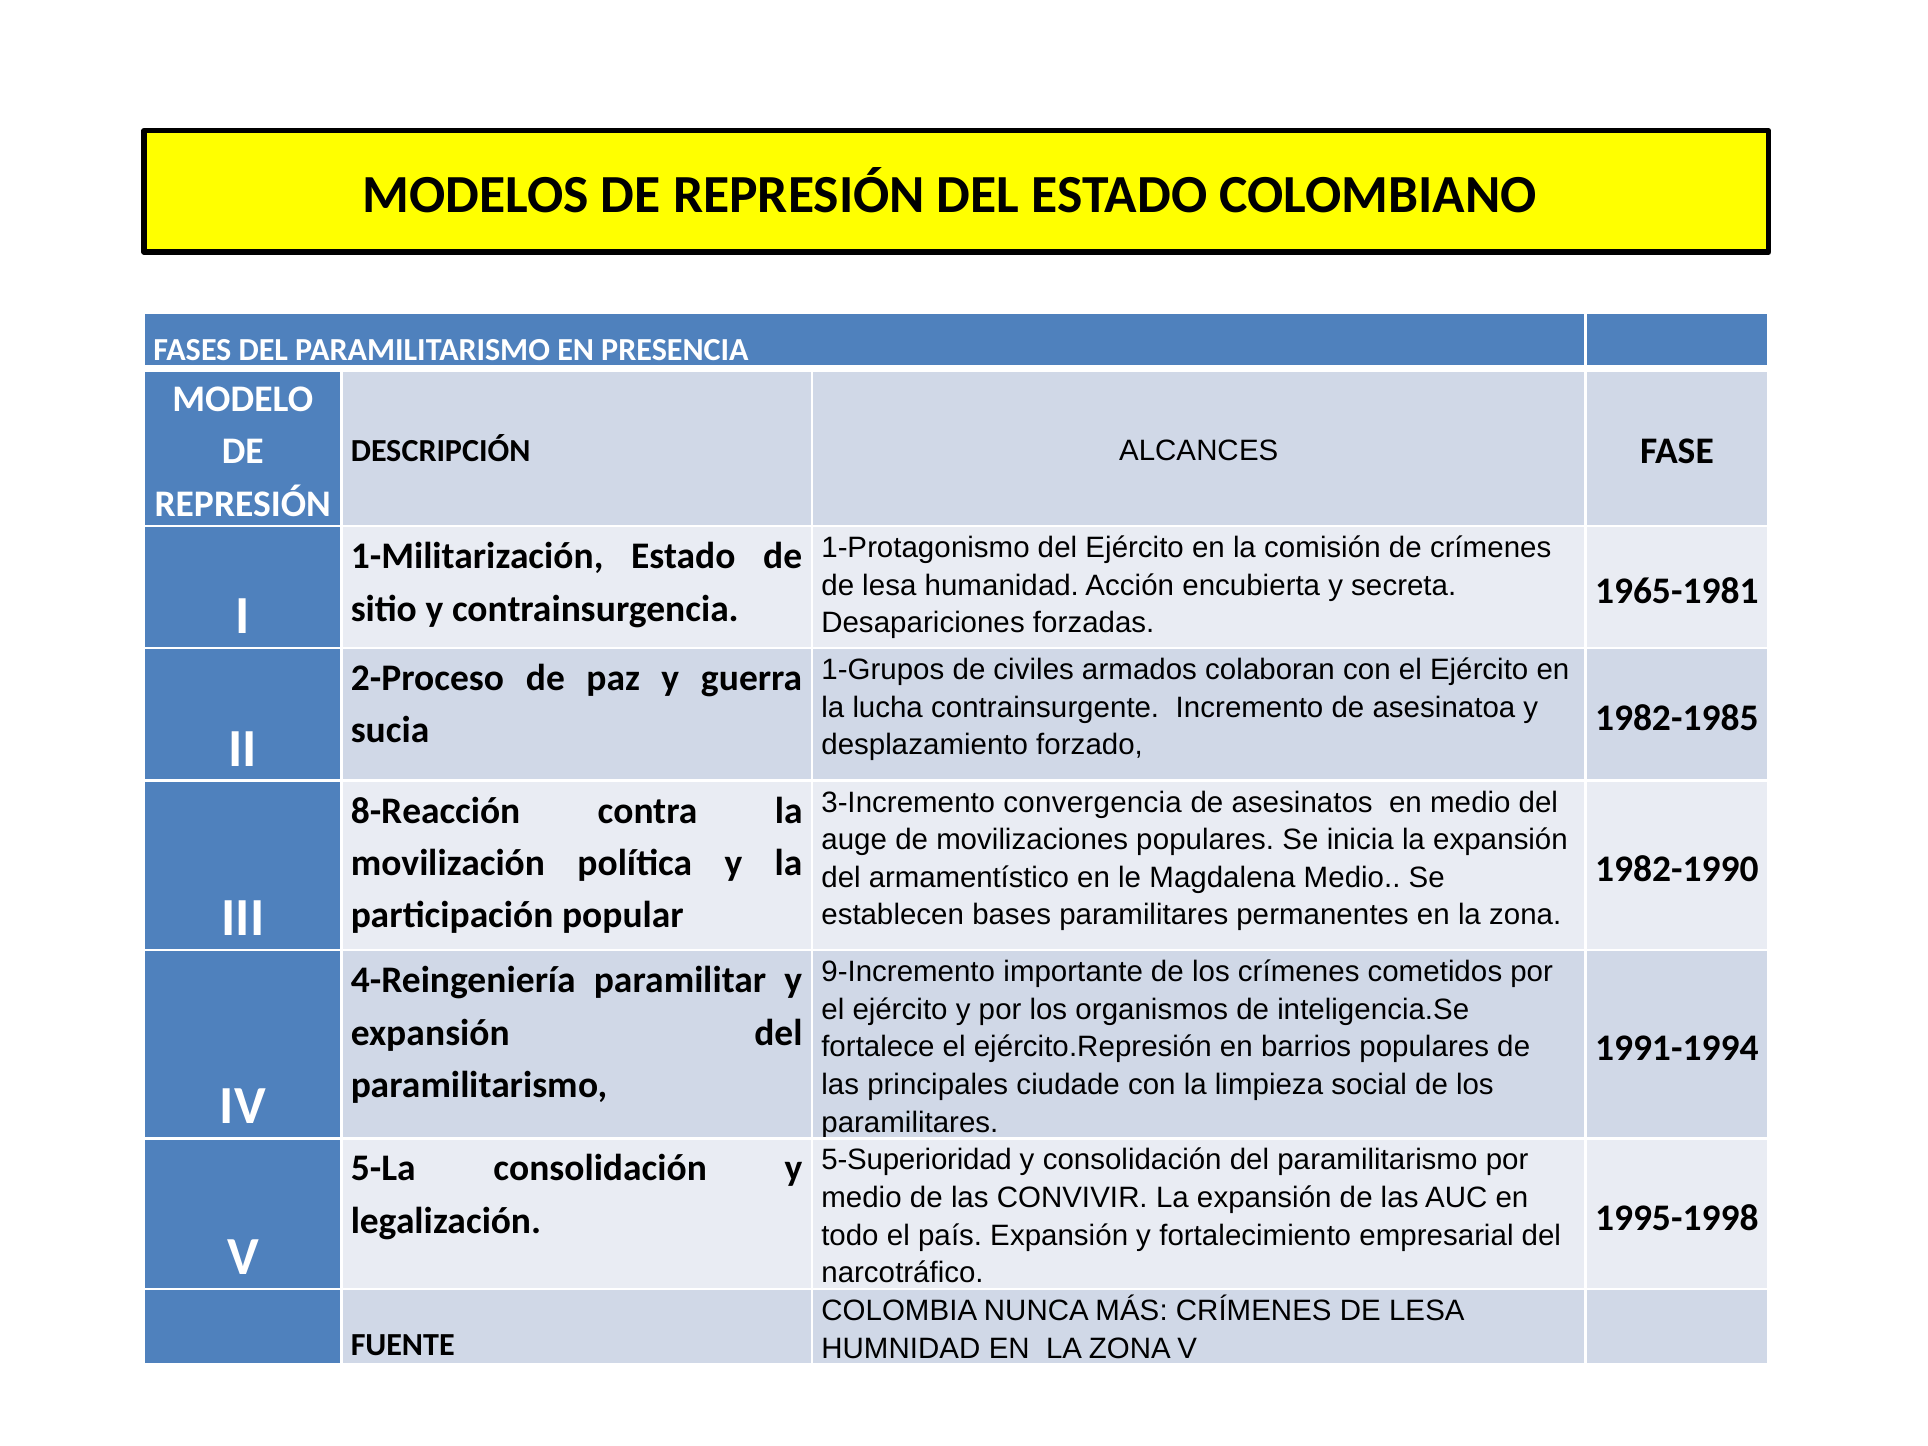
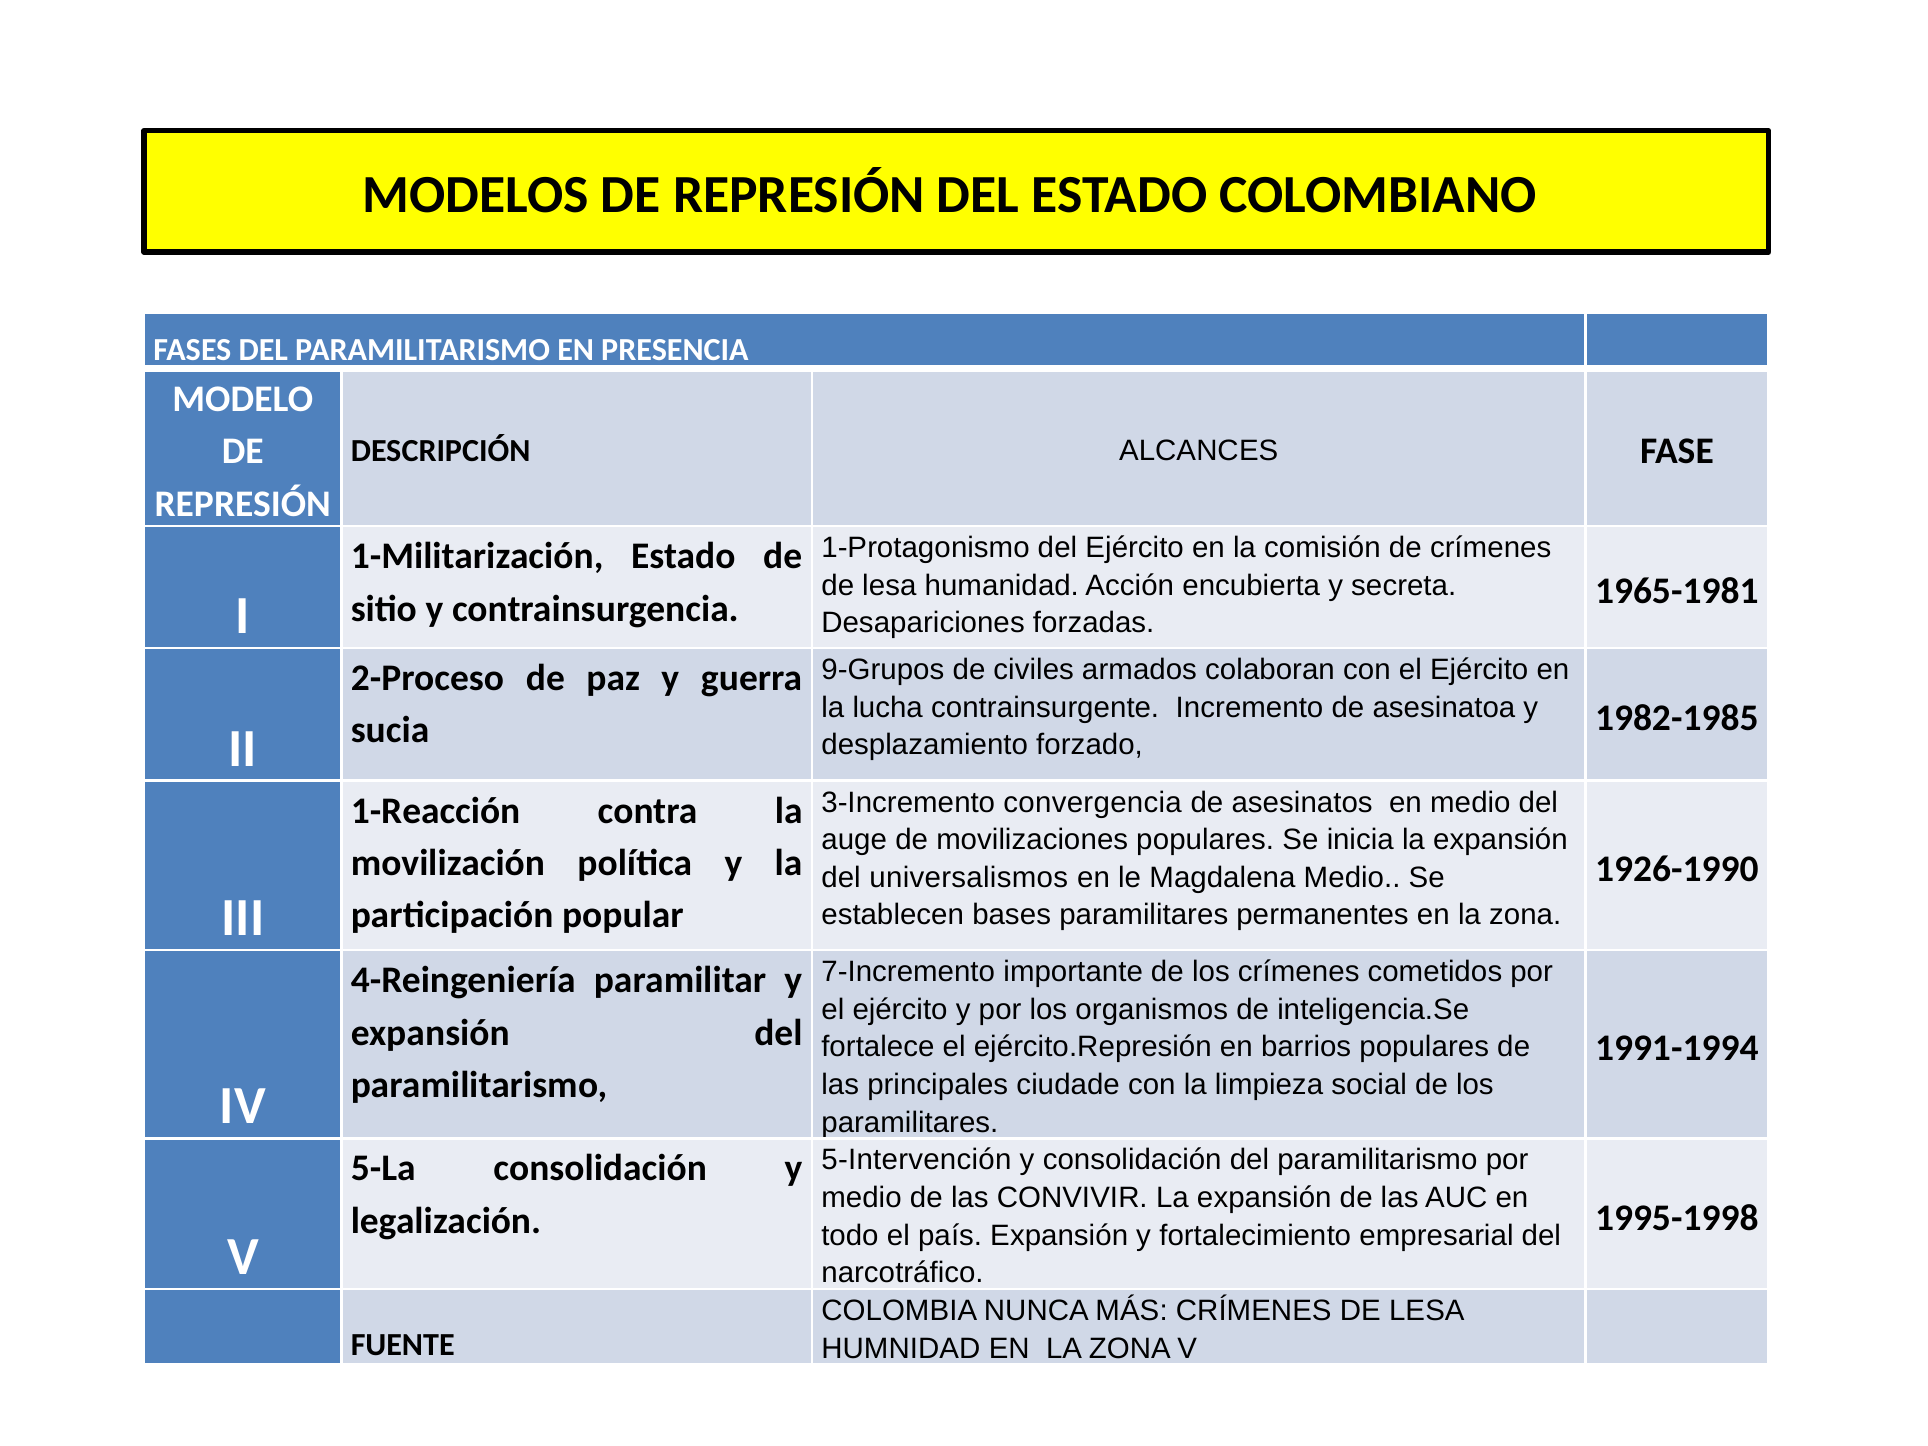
1-Grupos: 1-Grupos -> 9-Grupos
8-Reacción: 8-Reacción -> 1-Reacción
1982-1990: 1982-1990 -> 1926-1990
armamentístico: armamentístico -> universalismos
9-Incremento: 9-Incremento -> 7-Incremento
5-Superioridad: 5-Superioridad -> 5-Intervención
